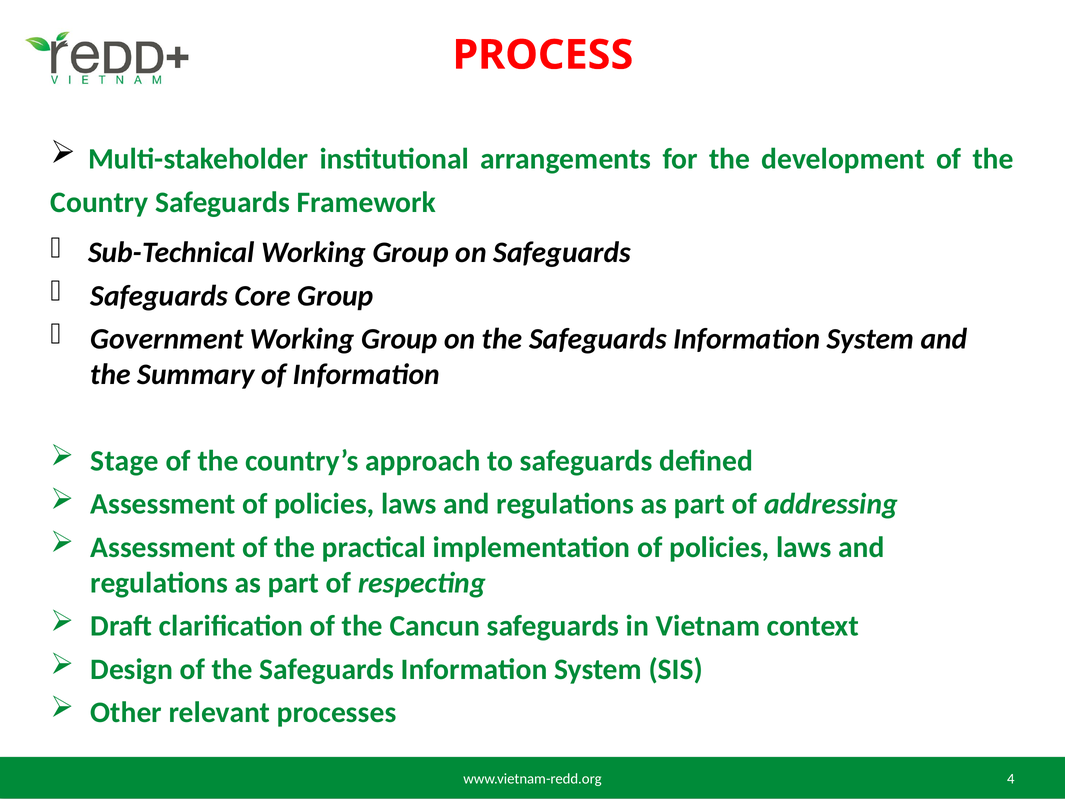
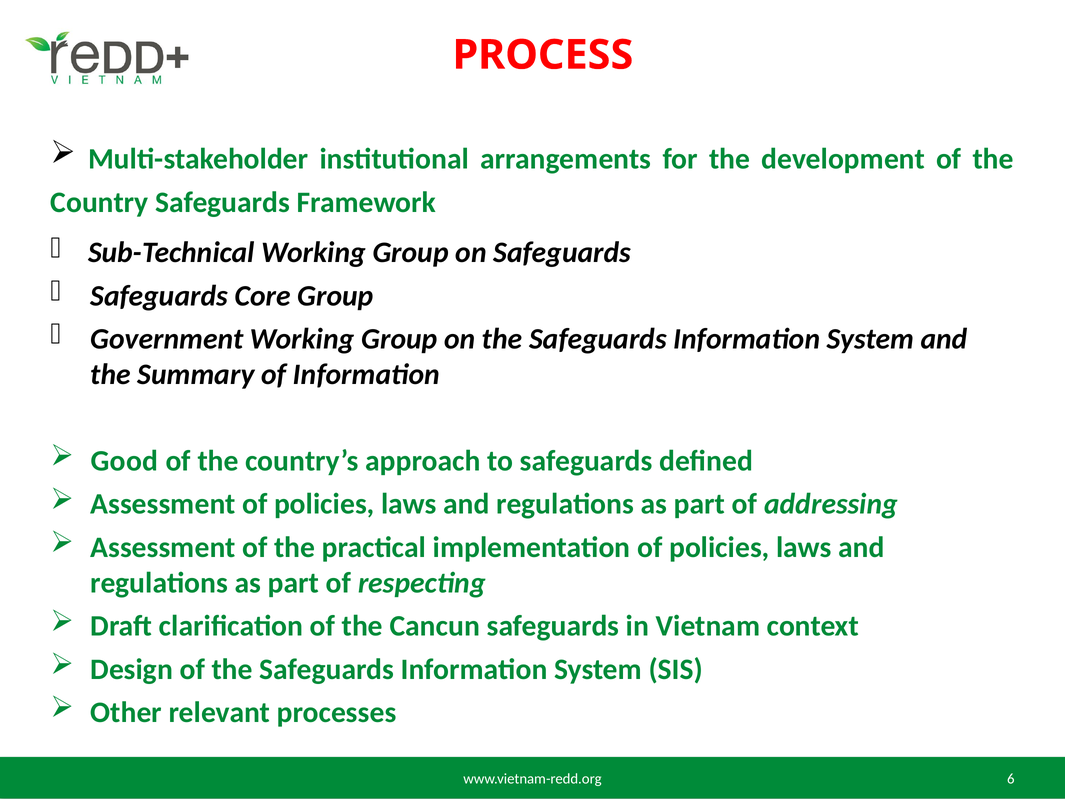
Stage: Stage -> Good
4: 4 -> 6
